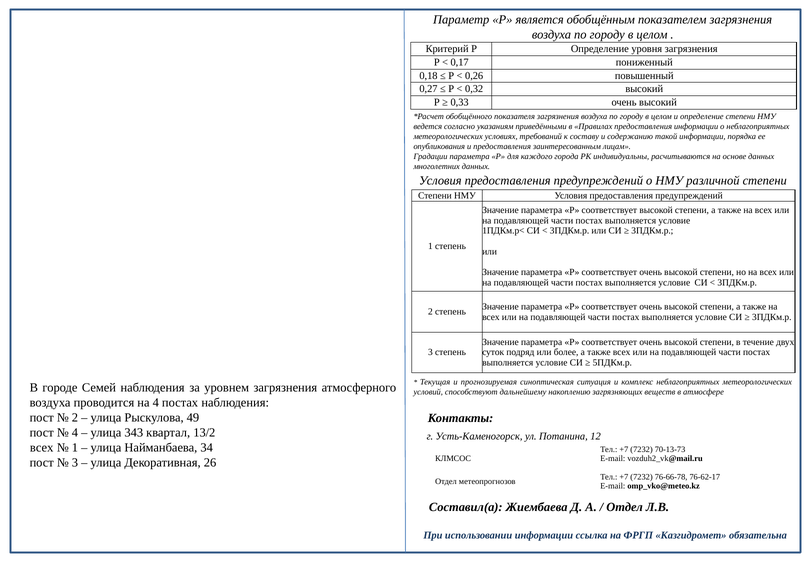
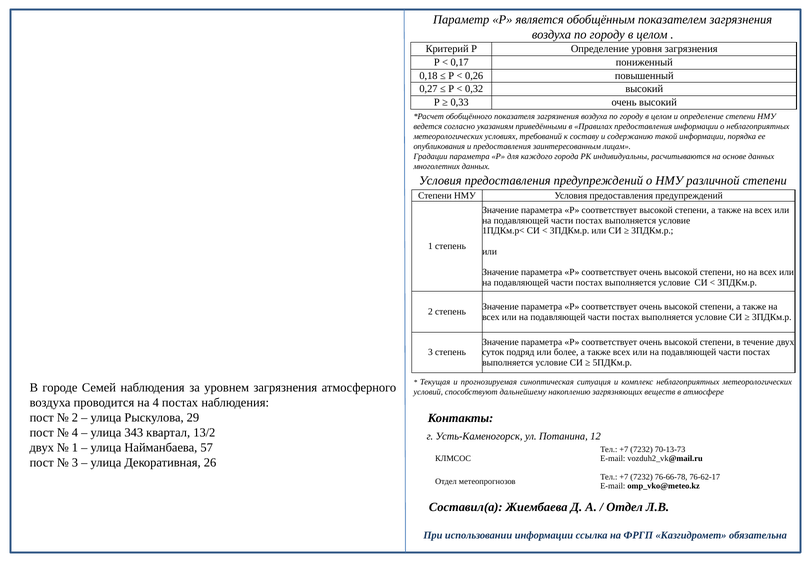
49: 49 -> 29
всех at (42, 447): всех -> двух
34: 34 -> 57
